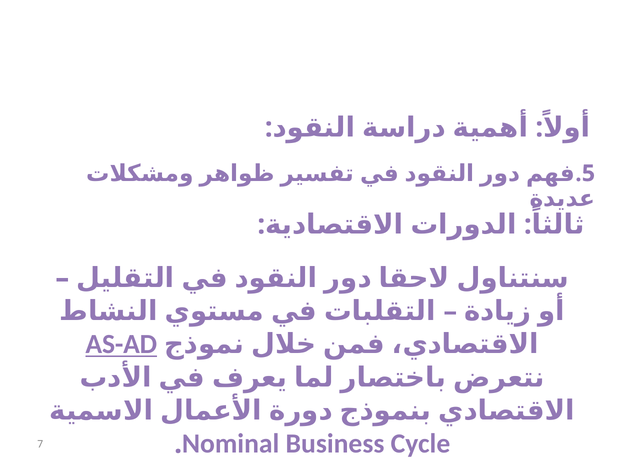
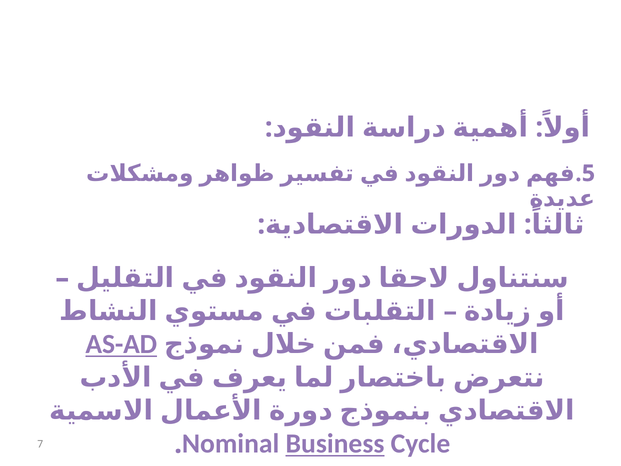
Business underline: none -> present
